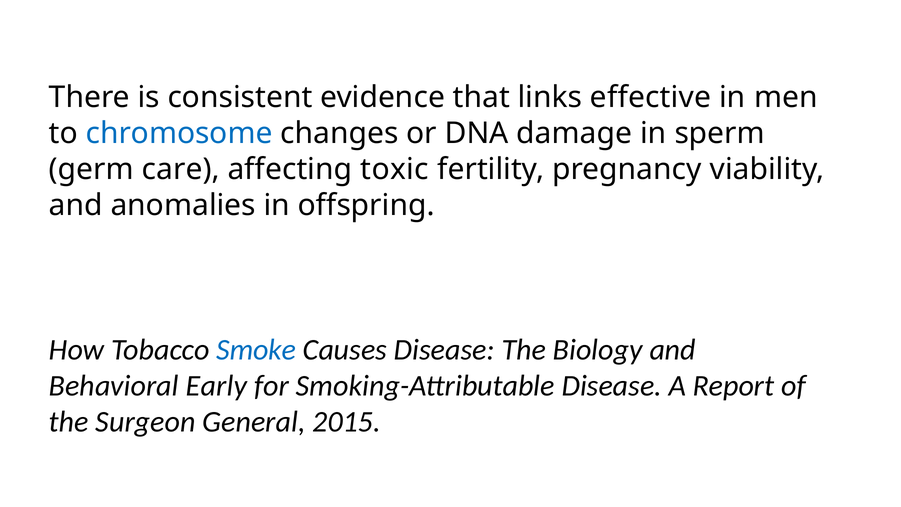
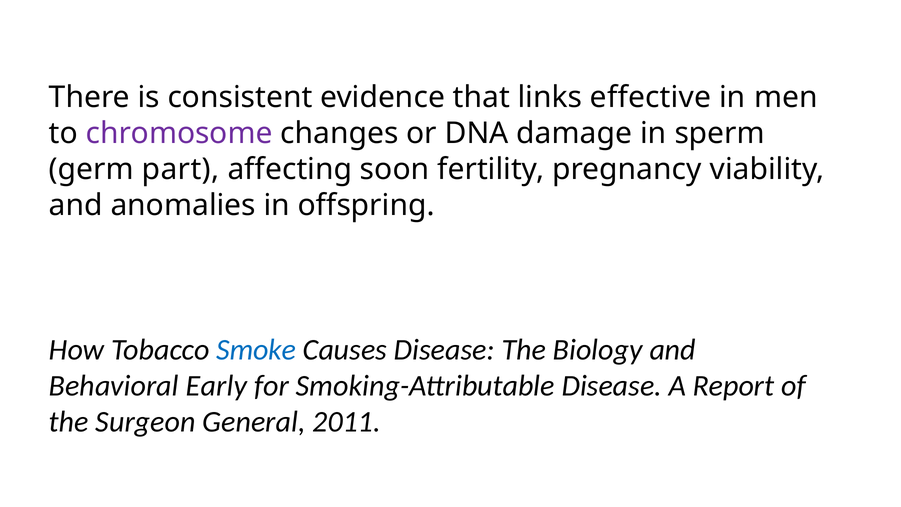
chromosome colour: blue -> purple
care: care -> part
toxic: toxic -> soon
2015: 2015 -> 2011
